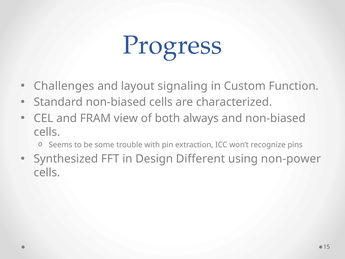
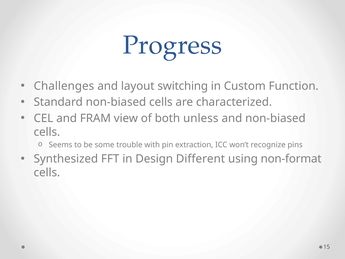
signaling: signaling -> switching
always: always -> unless
non-power: non-power -> non-format
